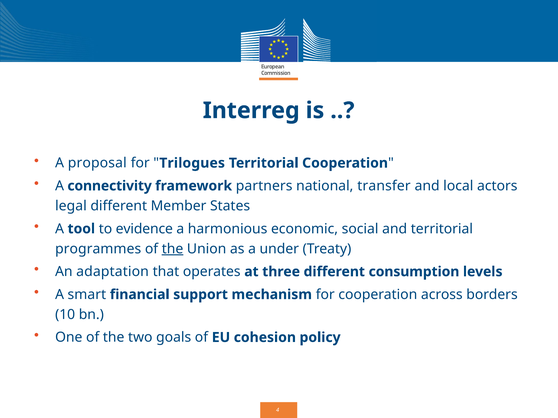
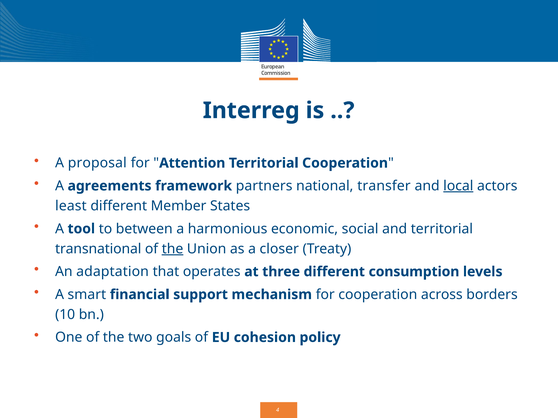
Trilogues: Trilogues -> Attention
connectivity: connectivity -> agreements
local underline: none -> present
legal: legal -> least
evidence: evidence -> between
programmes: programmes -> transnational
under: under -> closer
